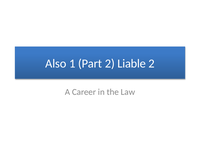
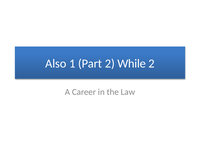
Liable: Liable -> While
